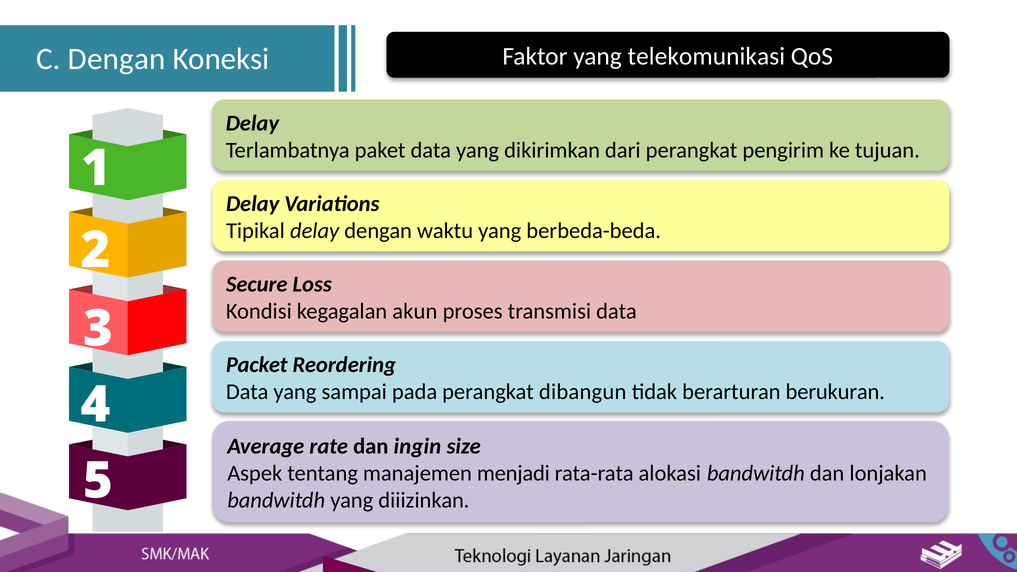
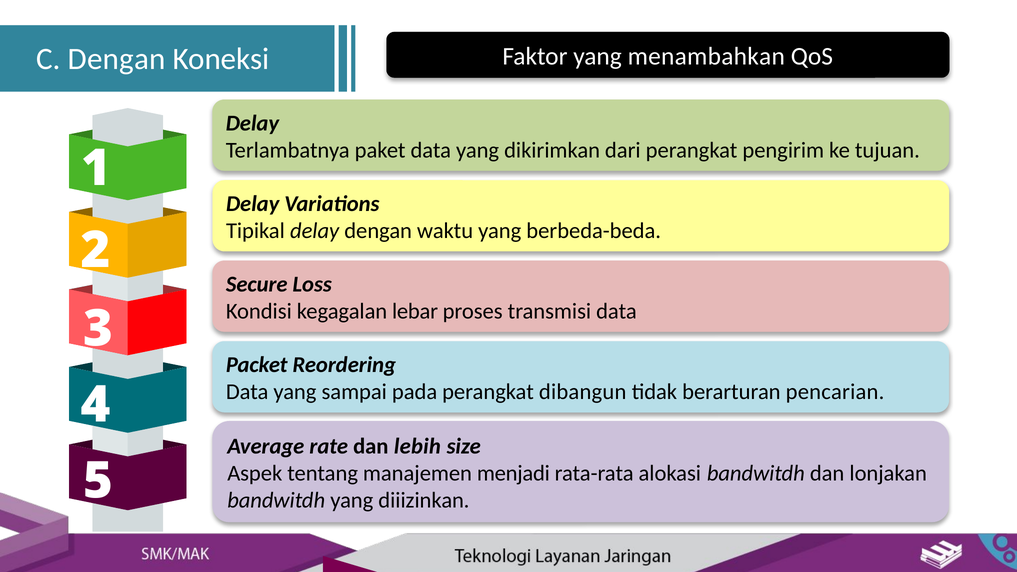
telekomunikasi: telekomunikasi -> menambahkan
akun: akun -> lebar
berukuran: berukuran -> pencarian
ingin: ingin -> lebih
